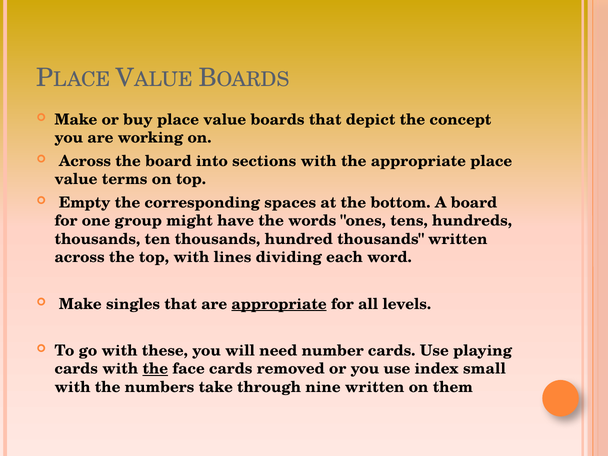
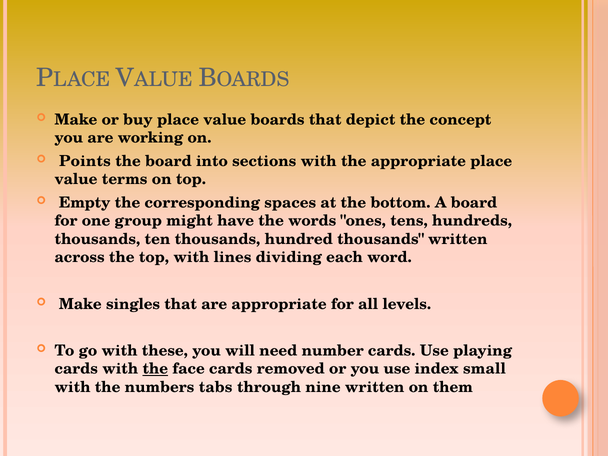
Across at (85, 161): Across -> Points
appropriate at (279, 304) underline: present -> none
take: take -> tabs
